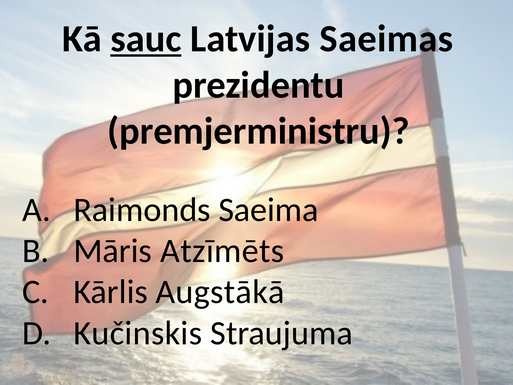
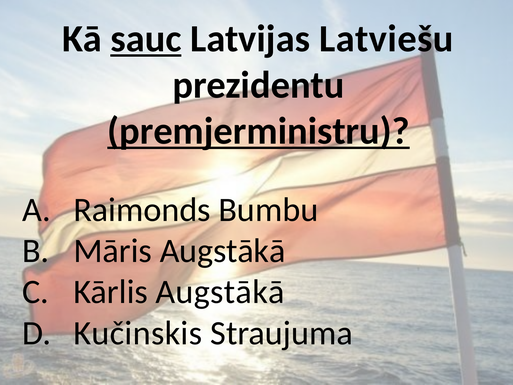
Saeimas: Saeimas -> Latviešu
premjerministru underline: none -> present
Saeima: Saeima -> Bumbu
Māris Atzīmēts: Atzīmēts -> Augstākā
